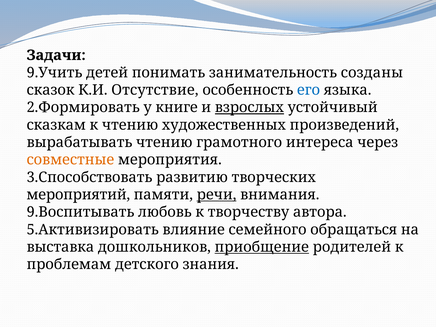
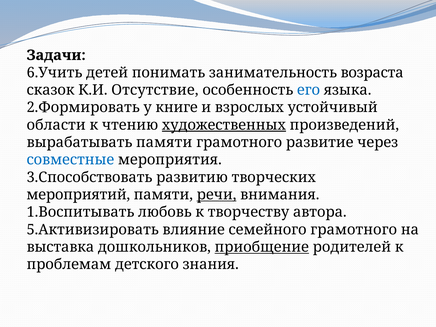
9.Учить: 9.Учить -> 6.Учить
созданы: созданы -> возраста
взрослых underline: present -> none
сказкам: сказкам -> области
художественных underline: none -> present
вырабатывать чтению: чтению -> памяти
интереса: интереса -> развитие
совместные colour: orange -> blue
9.Воспитывать: 9.Воспитывать -> 1.Воспитывать
семейного обращаться: обращаться -> грамотного
